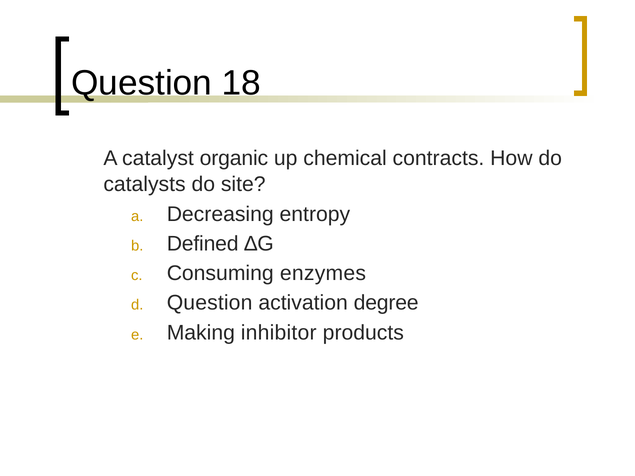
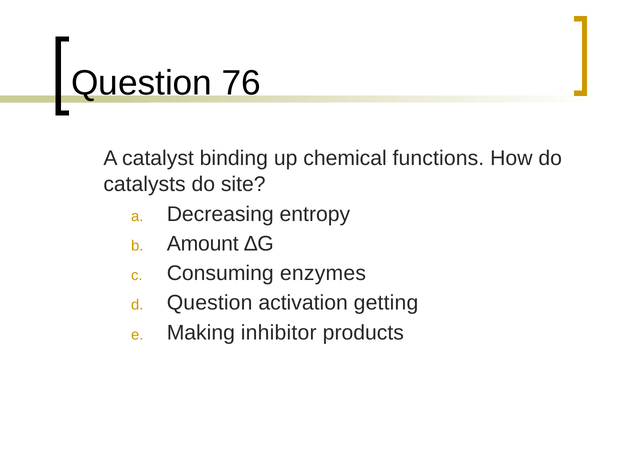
18: 18 -> 76
organic: organic -> binding
contracts: contracts -> functions
Defined: Defined -> Amount
degree: degree -> getting
